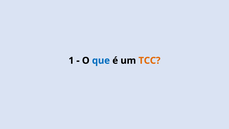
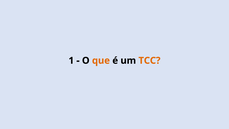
que colour: blue -> orange
